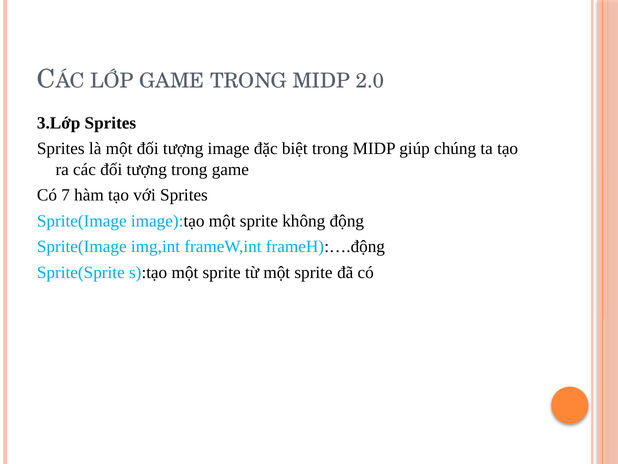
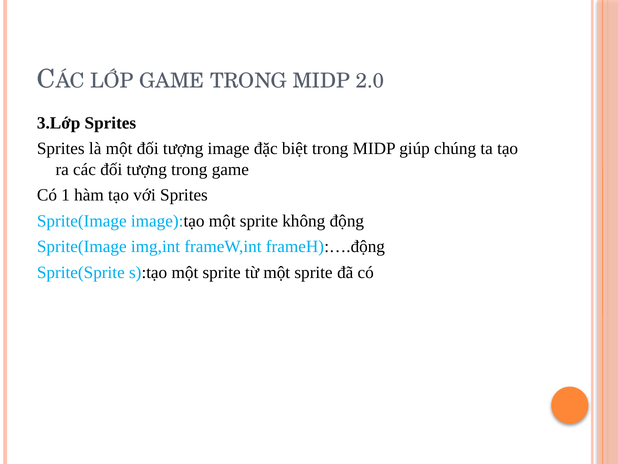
7: 7 -> 1
